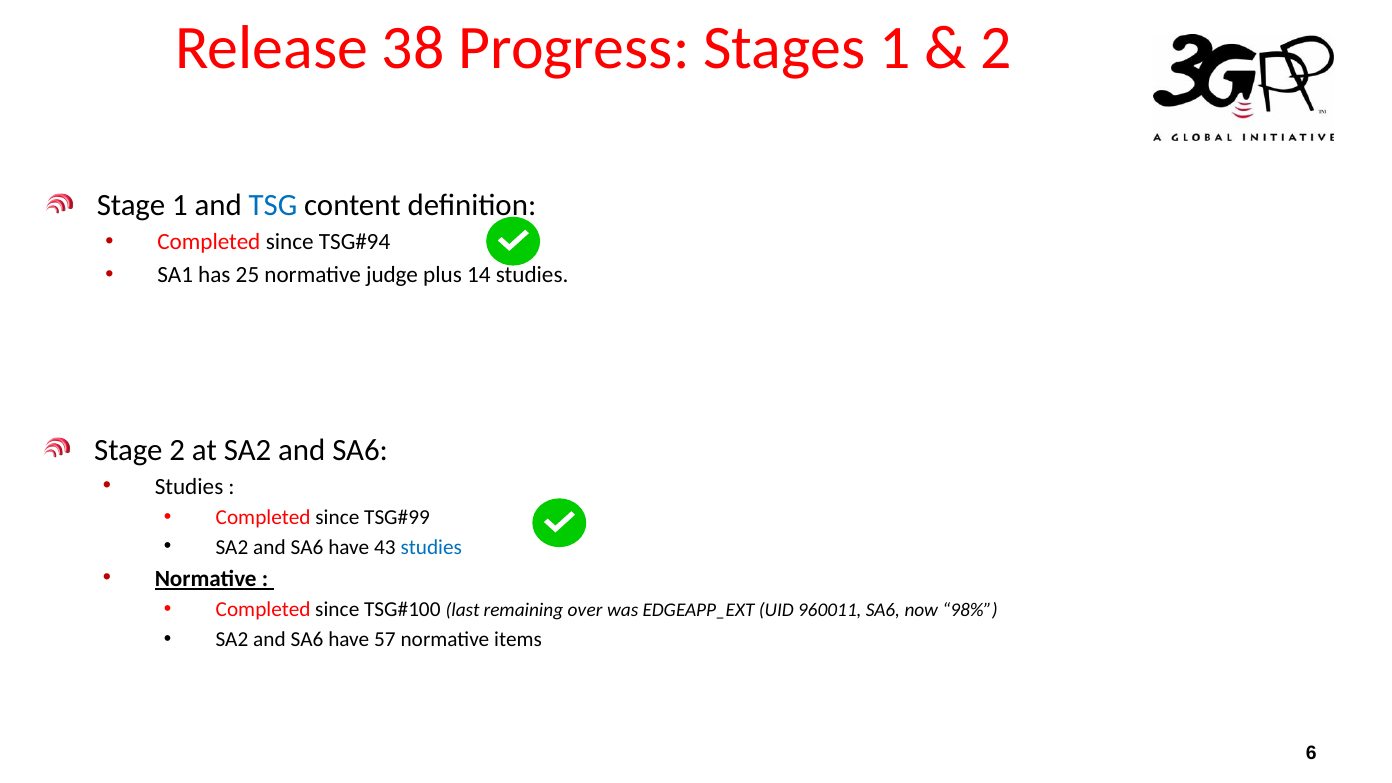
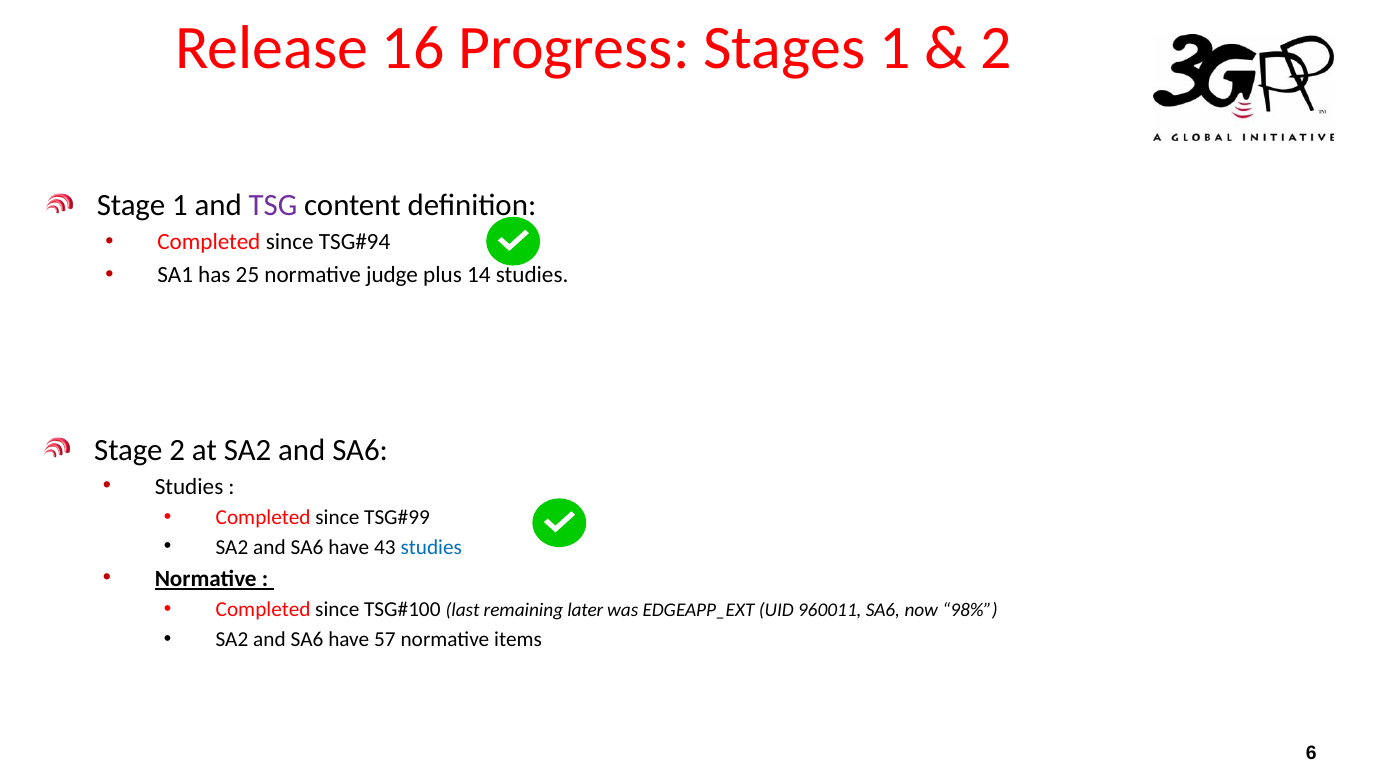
38: 38 -> 16
TSG colour: blue -> purple
over: over -> later
